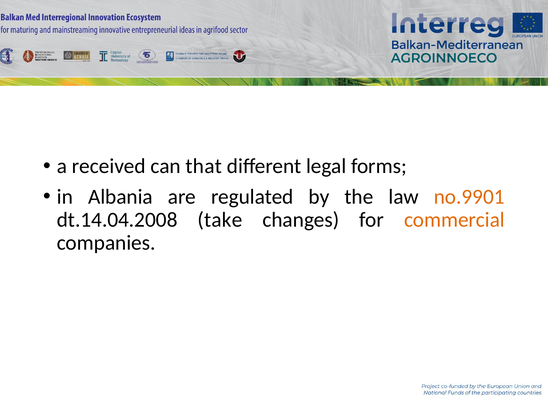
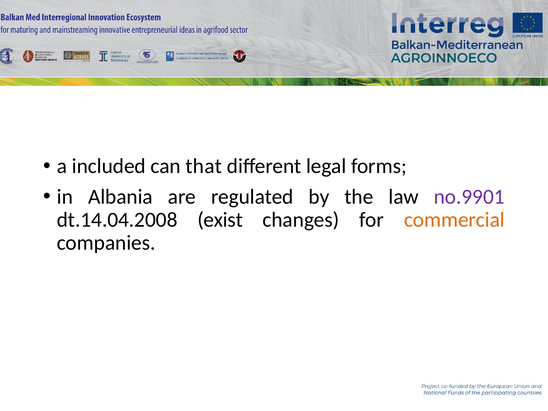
received: received -> included
no.9901 colour: orange -> purple
take: take -> exist
